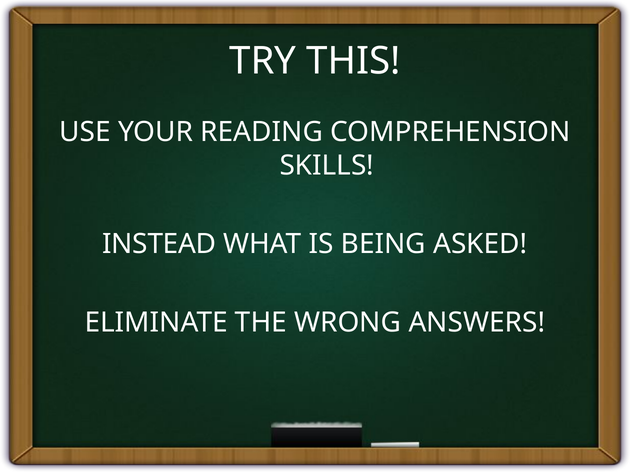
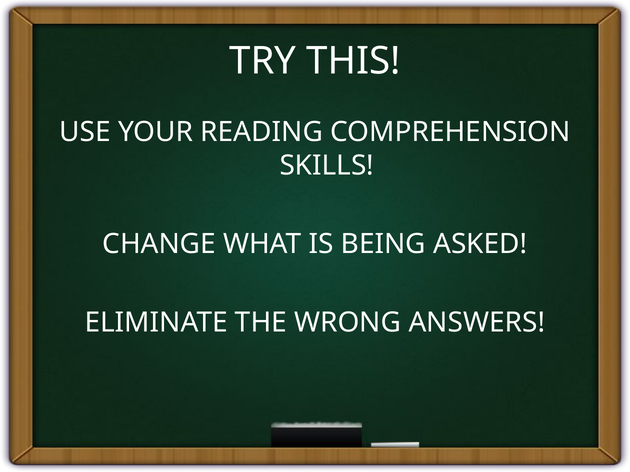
INSTEAD: INSTEAD -> CHANGE
